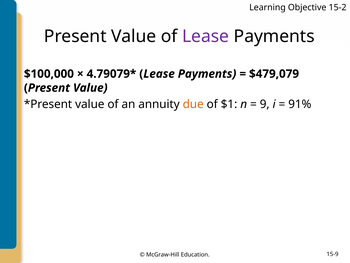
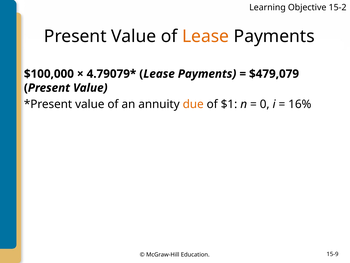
Lease at (206, 36) colour: purple -> orange
9: 9 -> 0
91%: 91% -> 16%
